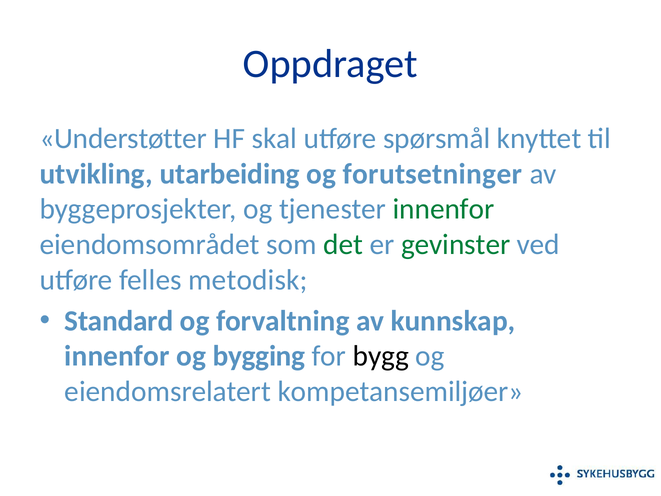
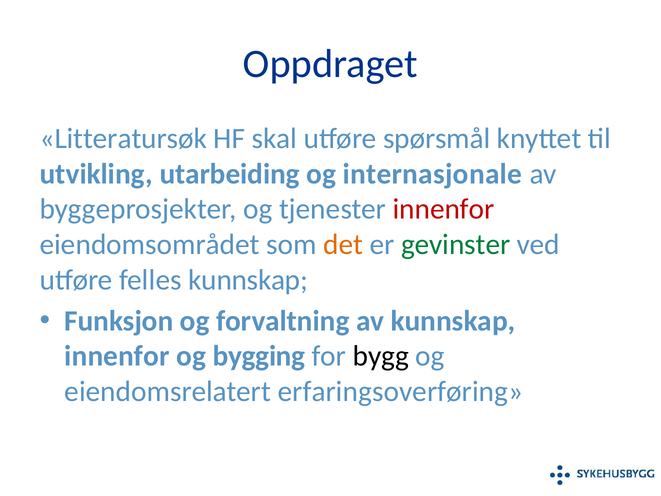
Understøtter: Understøtter -> Litteratursøk
forutsetninger: forutsetninger -> internasjonale
innenfor at (444, 209) colour: green -> red
det colour: green -> orange
felles metodisk: metodisk -> kunnskap
Standard: Standard -> Funksjon
kompetansemiljøer: kompetansemiljøer -> erfaringsoverføring
